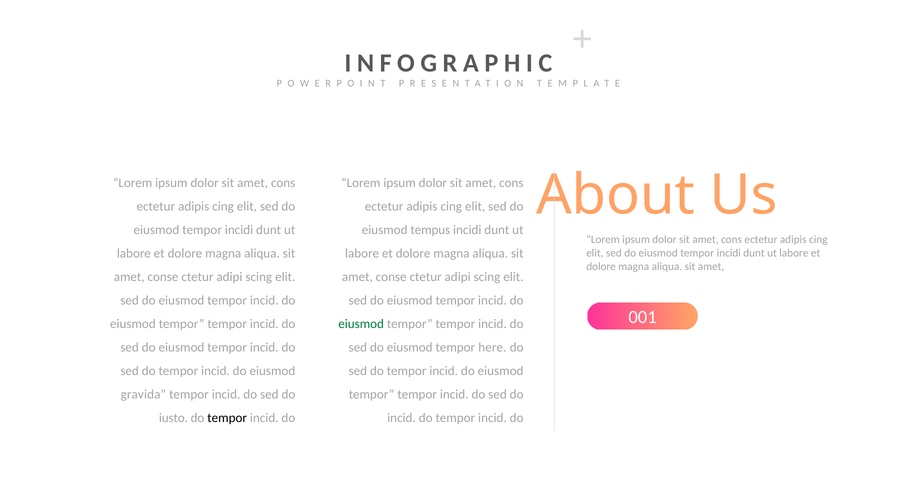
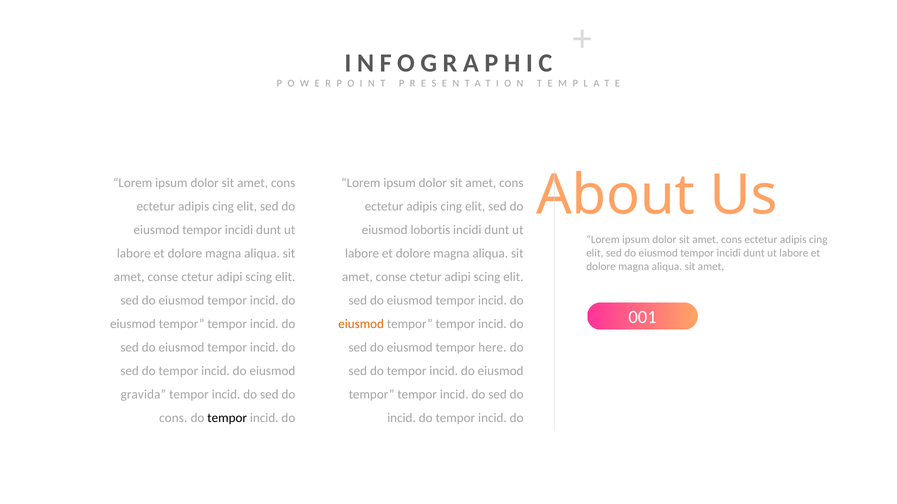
tempus: tempus -> lobortis
eiusmod at (361, 324) colour: green -> orange
iusto at (173, 418): iusto -> cons
